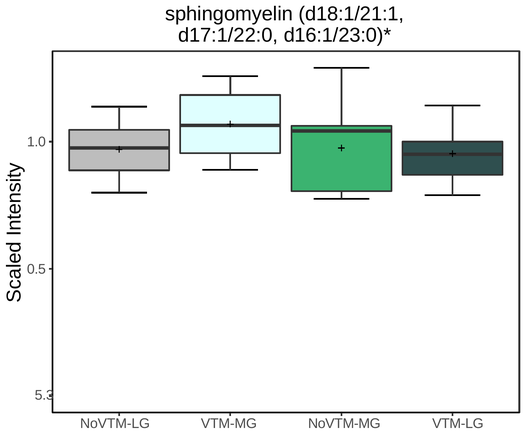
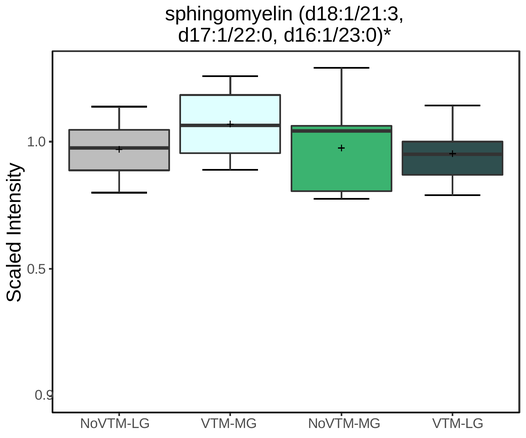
d18:1/21:1: d18:1/21:1 -> d18:1/21:3
5.3: 5.3 -> 0.9
